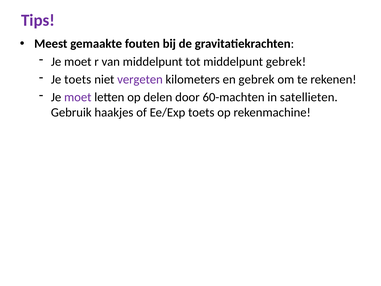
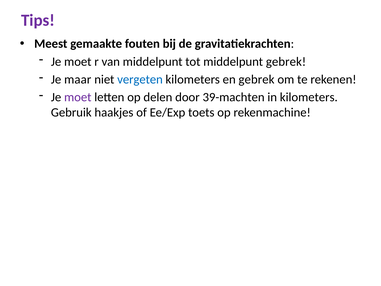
Je toets: toets -> maar
vergeten colour: purple -> blue
60-machten: 60-machten -> 39-machten
in satellieten: satellieten -> kilometers
